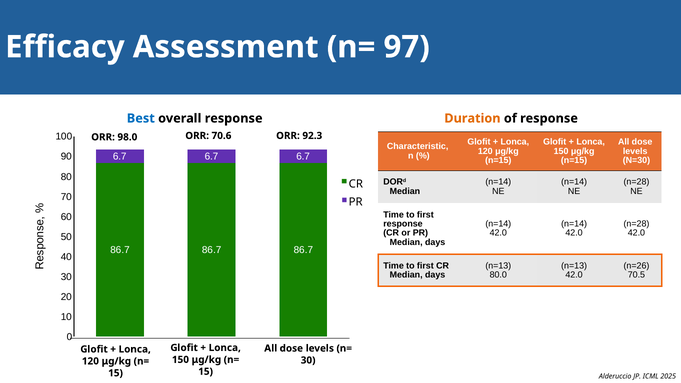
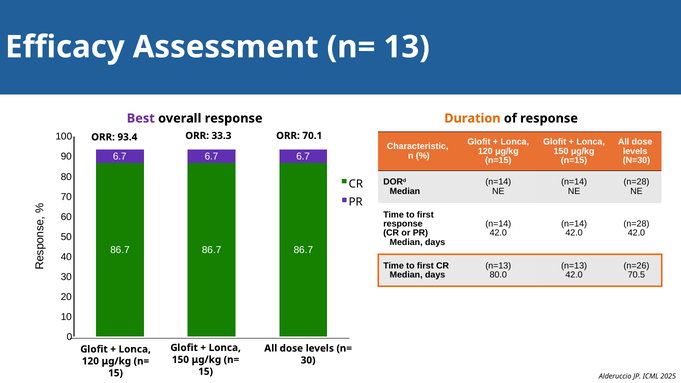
97: 97 -> 13
Best colour: blue -> purple
98.0: 98.0 -> 93.4
70.6: 70.6 -> 33.3
92.3: 92.3 -> 70.1
